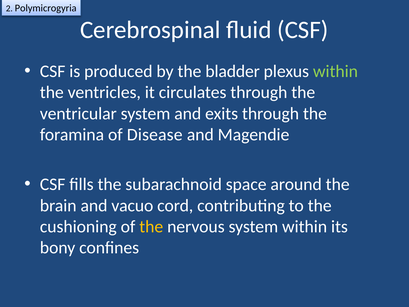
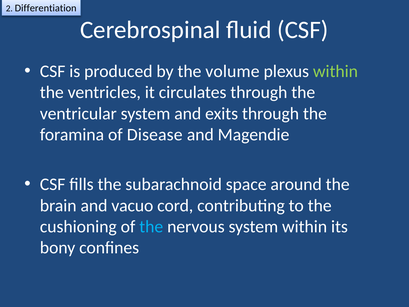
Polymicrogyria: Polymicrogyria -> Differentiation
bladder: bladder -> volume
the at (151, 226) colour: yellow -> light blue
